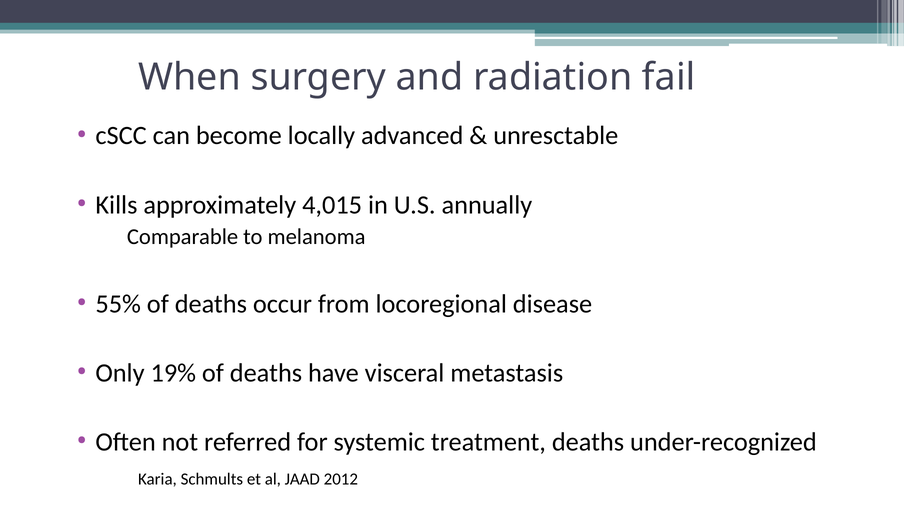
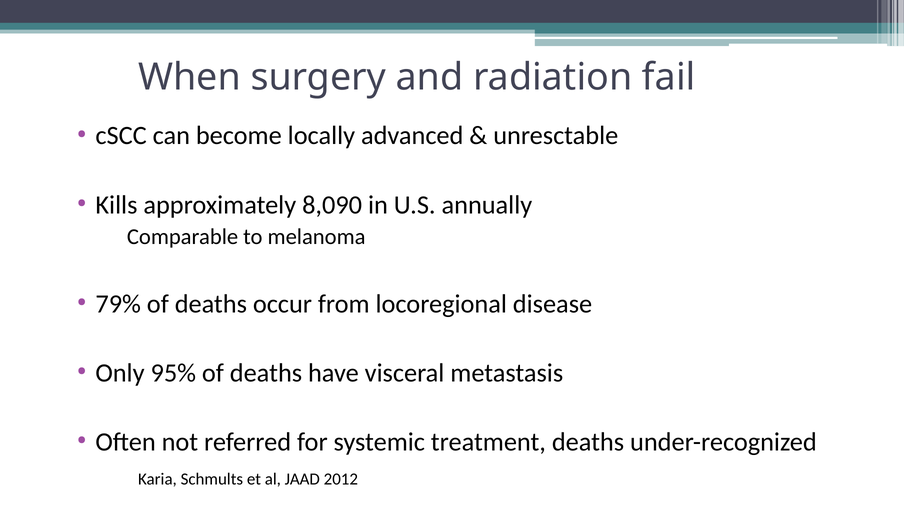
4,015: 4,015 -> 8,090
55%: 55% -> 79%
19%: 19% -> 95%
